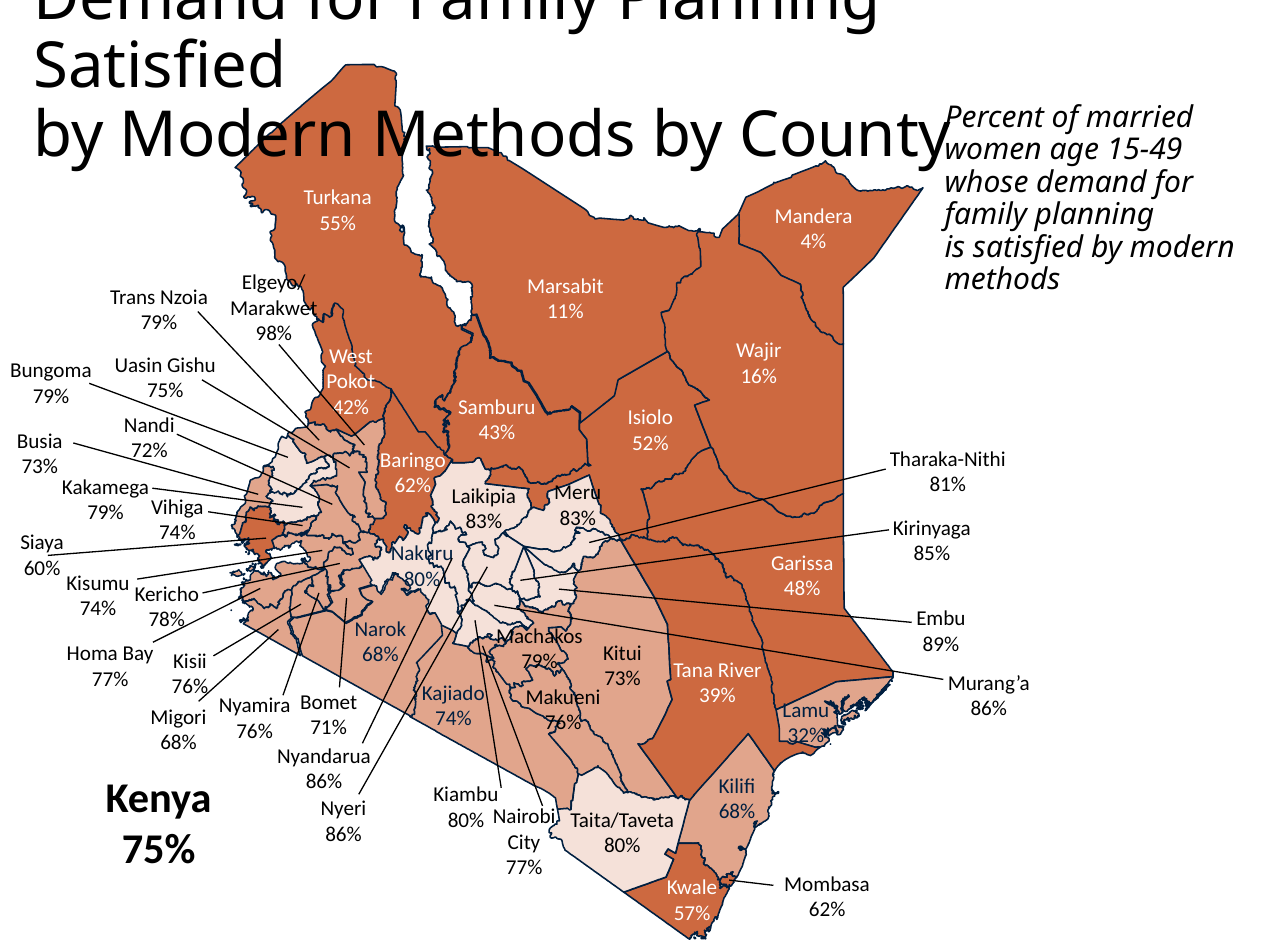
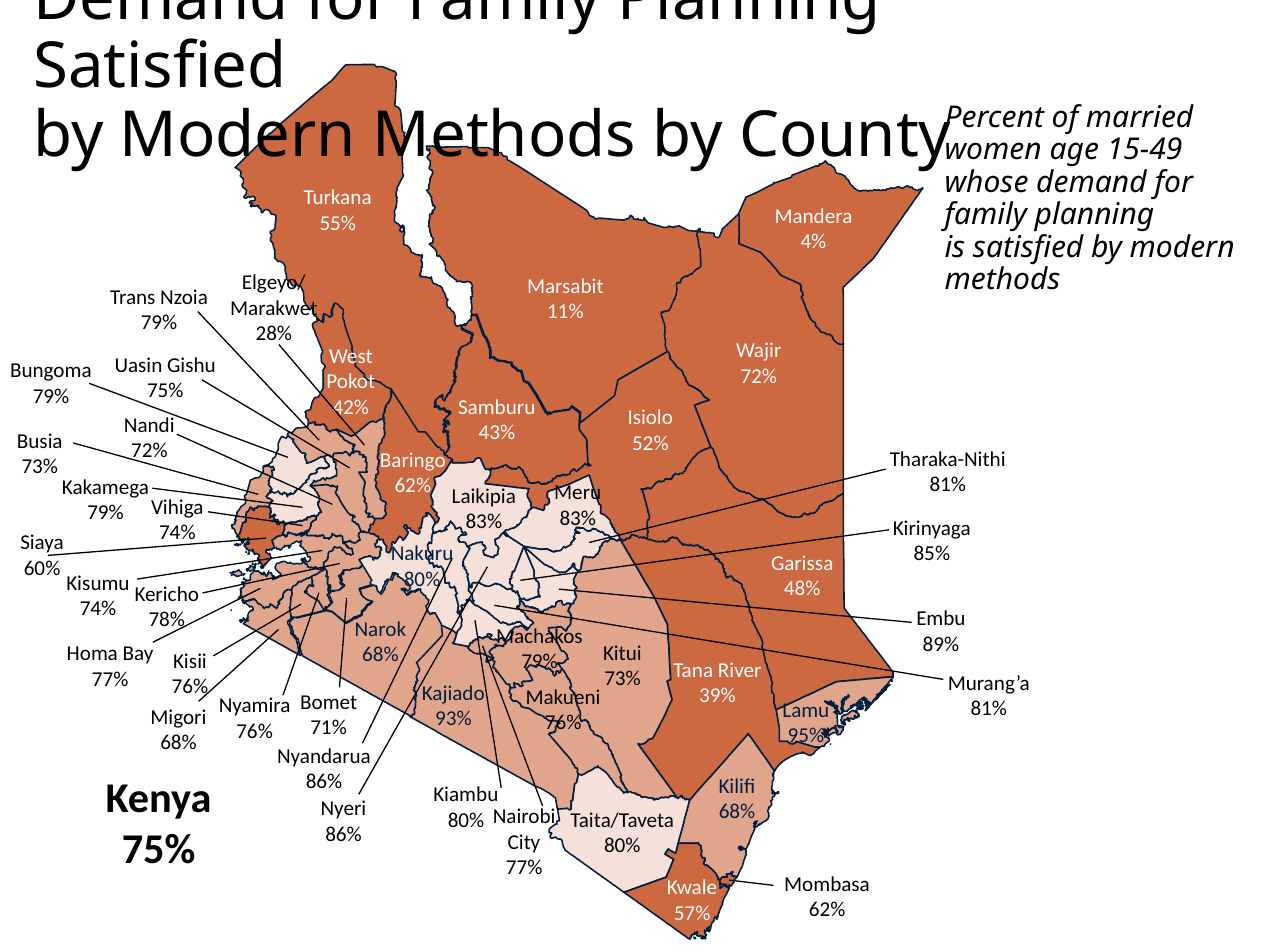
98%: 98% -> 28%
16% at (759, 377): 16% -> 72%
86% at (989, 709): 86% -> 81%
74% at (453, 719): 74% -> 93%
32%: 32% -> 95%
